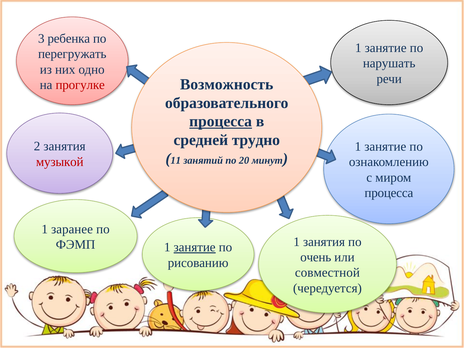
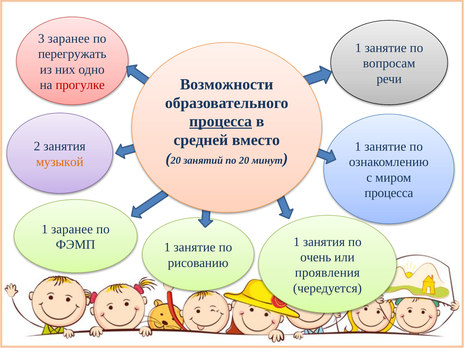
3 ребенка: ребенка -> заранее
нарушать: нарушать -> вопросам
Возможность: Возможность -> Возможности
трудно: трудно -> вместо
11 at (176, 160): 11 -> 20
музыкой colour: red -> orange
занятие at (195, 247) underline: present -> none
совместной: совместной -> проявления
